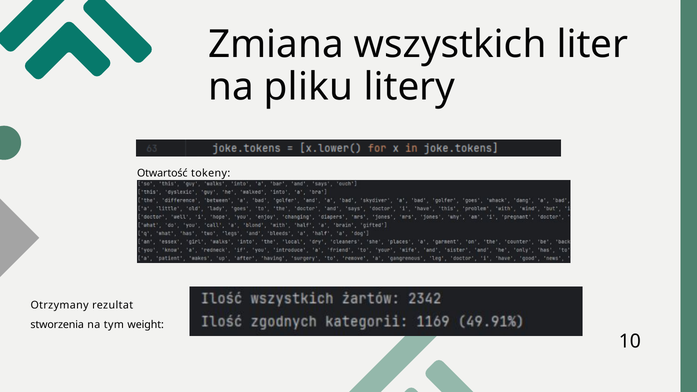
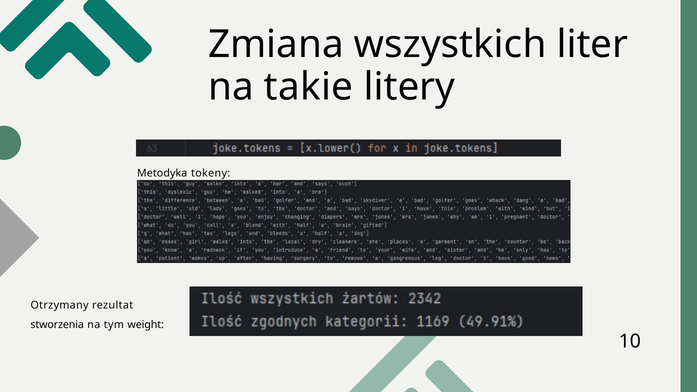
pliku: pliku -> takie
Otwartość: Otwartość -> Metodyka
